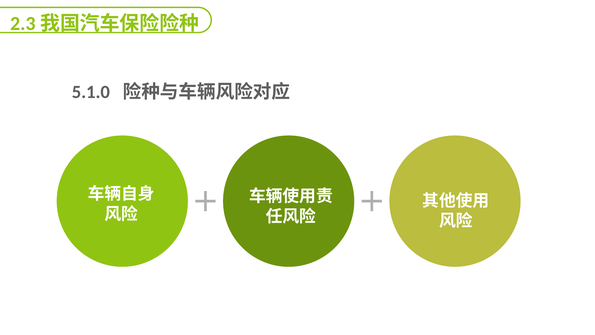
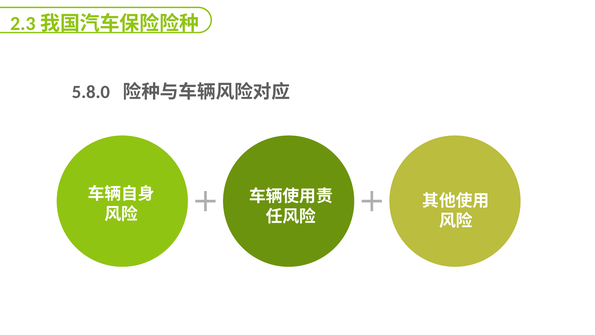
5.1.0: 5.1.0 -> 5.8.0
